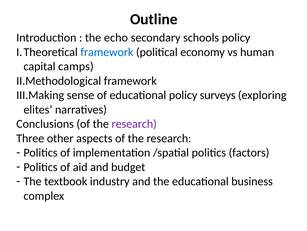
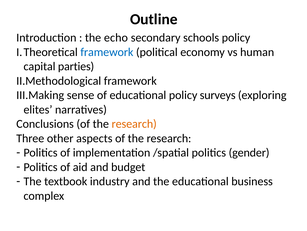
camps: camps -> parties
research at (134, 124) colour: purple -> orange
factors: factors -> gender
